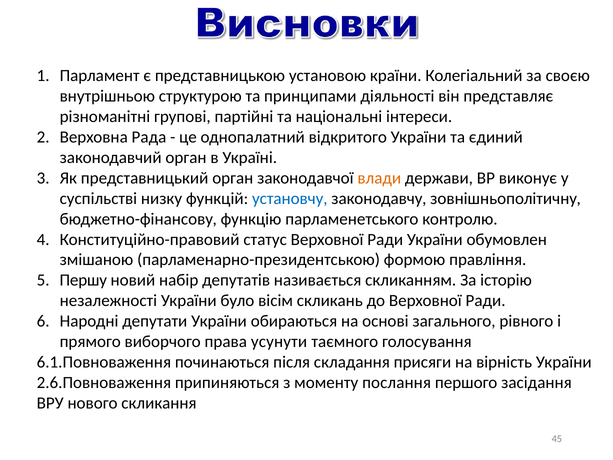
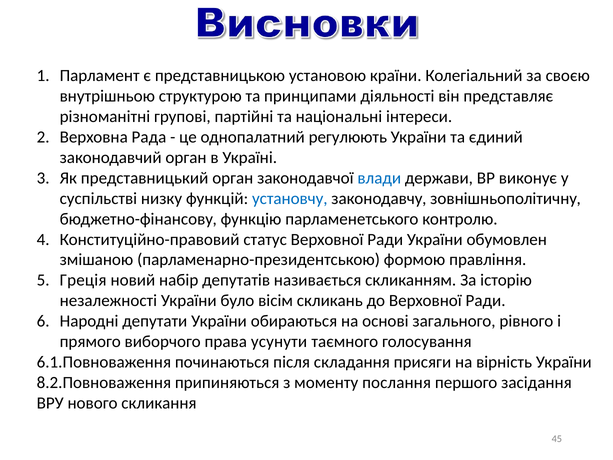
відкритого: відкритого -> регулюють
влади colour: orange -> blue
Першу: Першу -> Греція
2.6.Повноваження: 2.6.Повноваження -> 8.2.Повноваження
